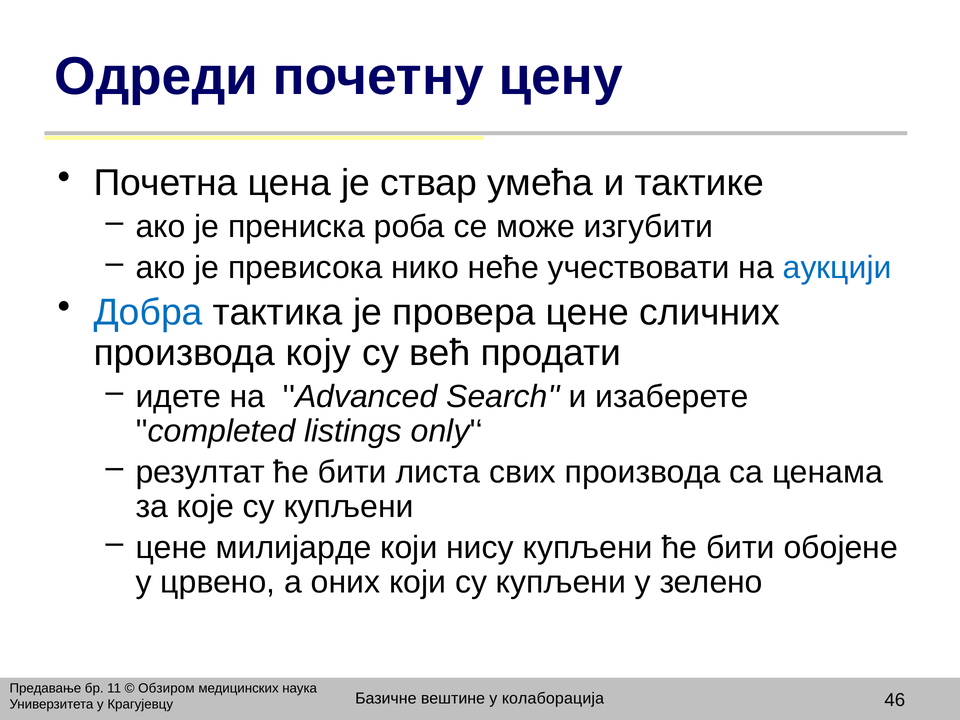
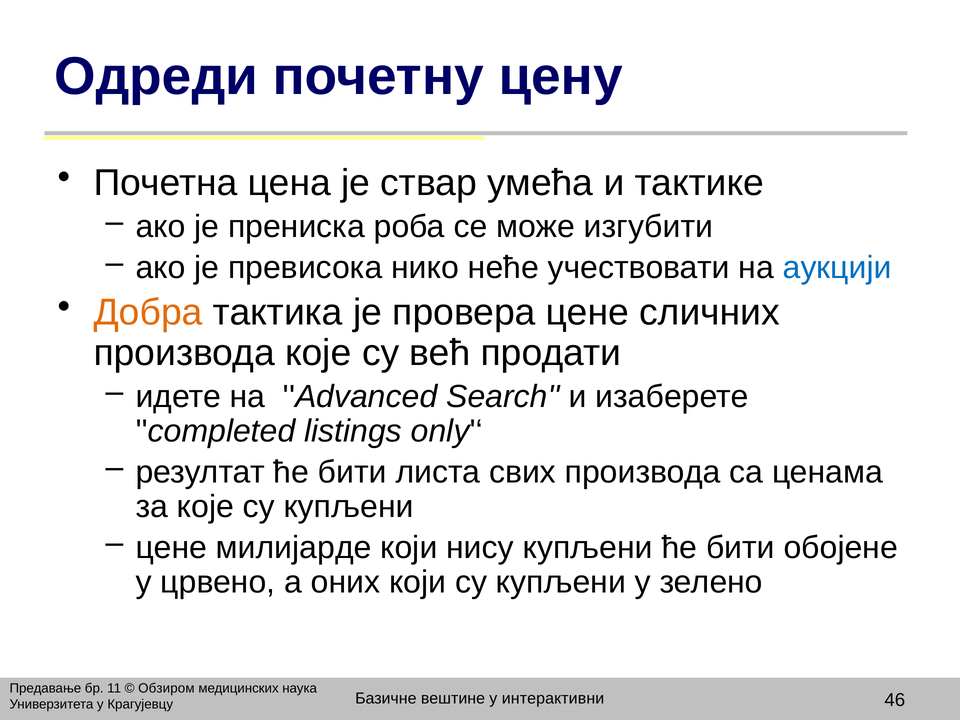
Добра colour: blue -> orange
производа коју: коју -> које
колаборација: колаборација -> интерактивни
